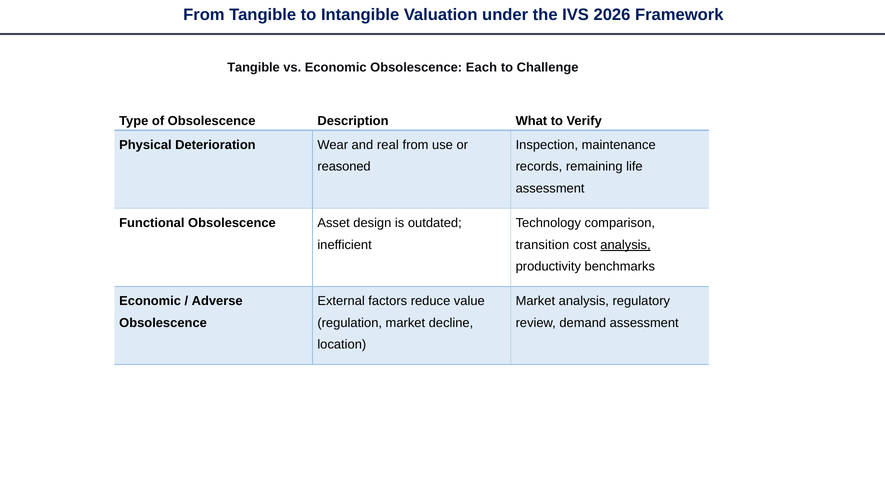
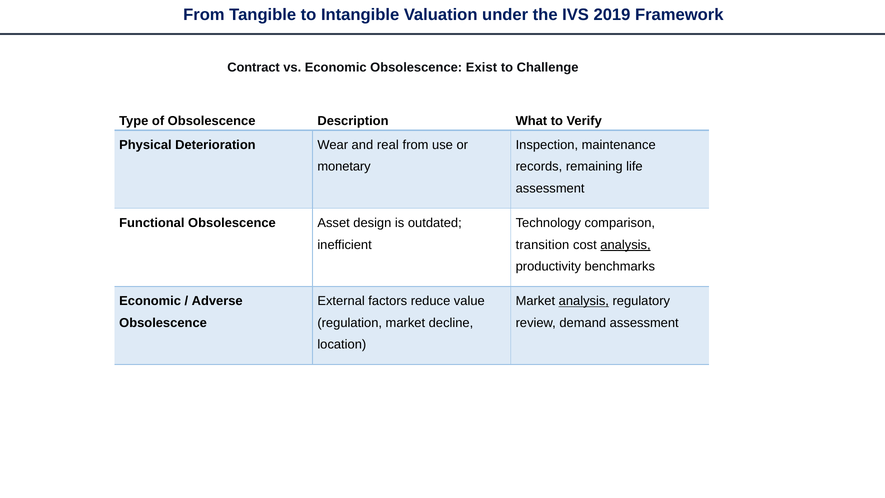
2026: 2026 -> 2019
Tangible at (254, 68): Tangible -> Contract
Each: Each -> Exist
reasoned: reasoned -> monetary
analysis at (584, 301) underline: none -> present
